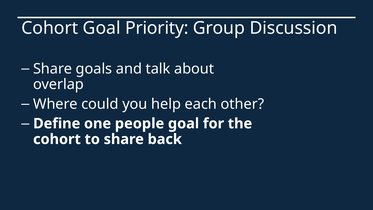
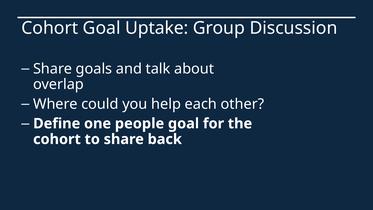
Priority: Priority -> Uptake
